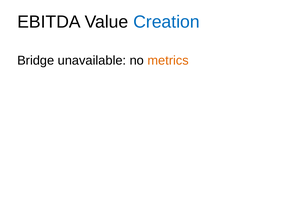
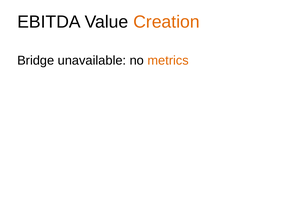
Creation colour: blue -> orange
